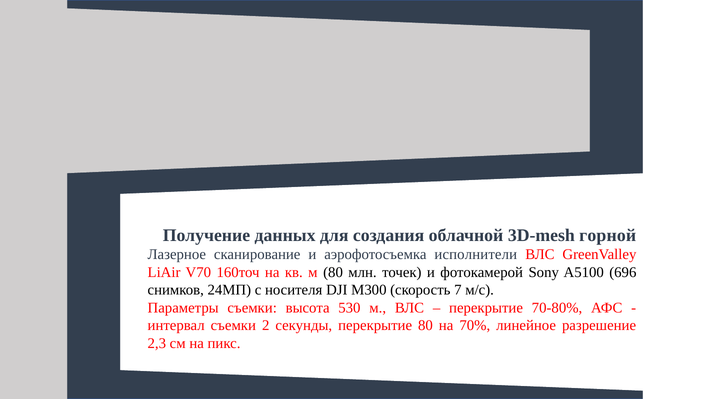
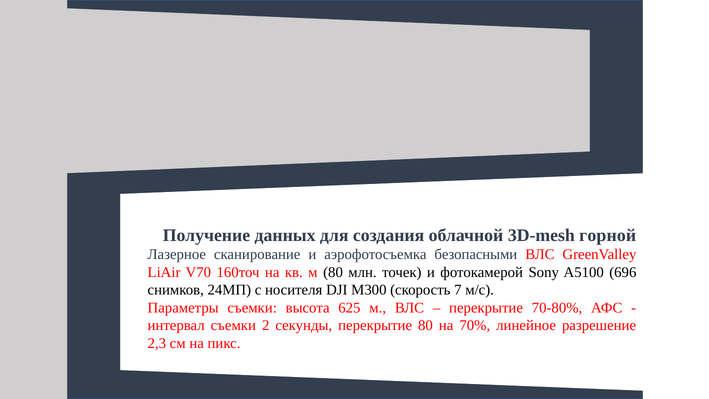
исполнители: исполнители -> безопасными
530: 530 -> 625
